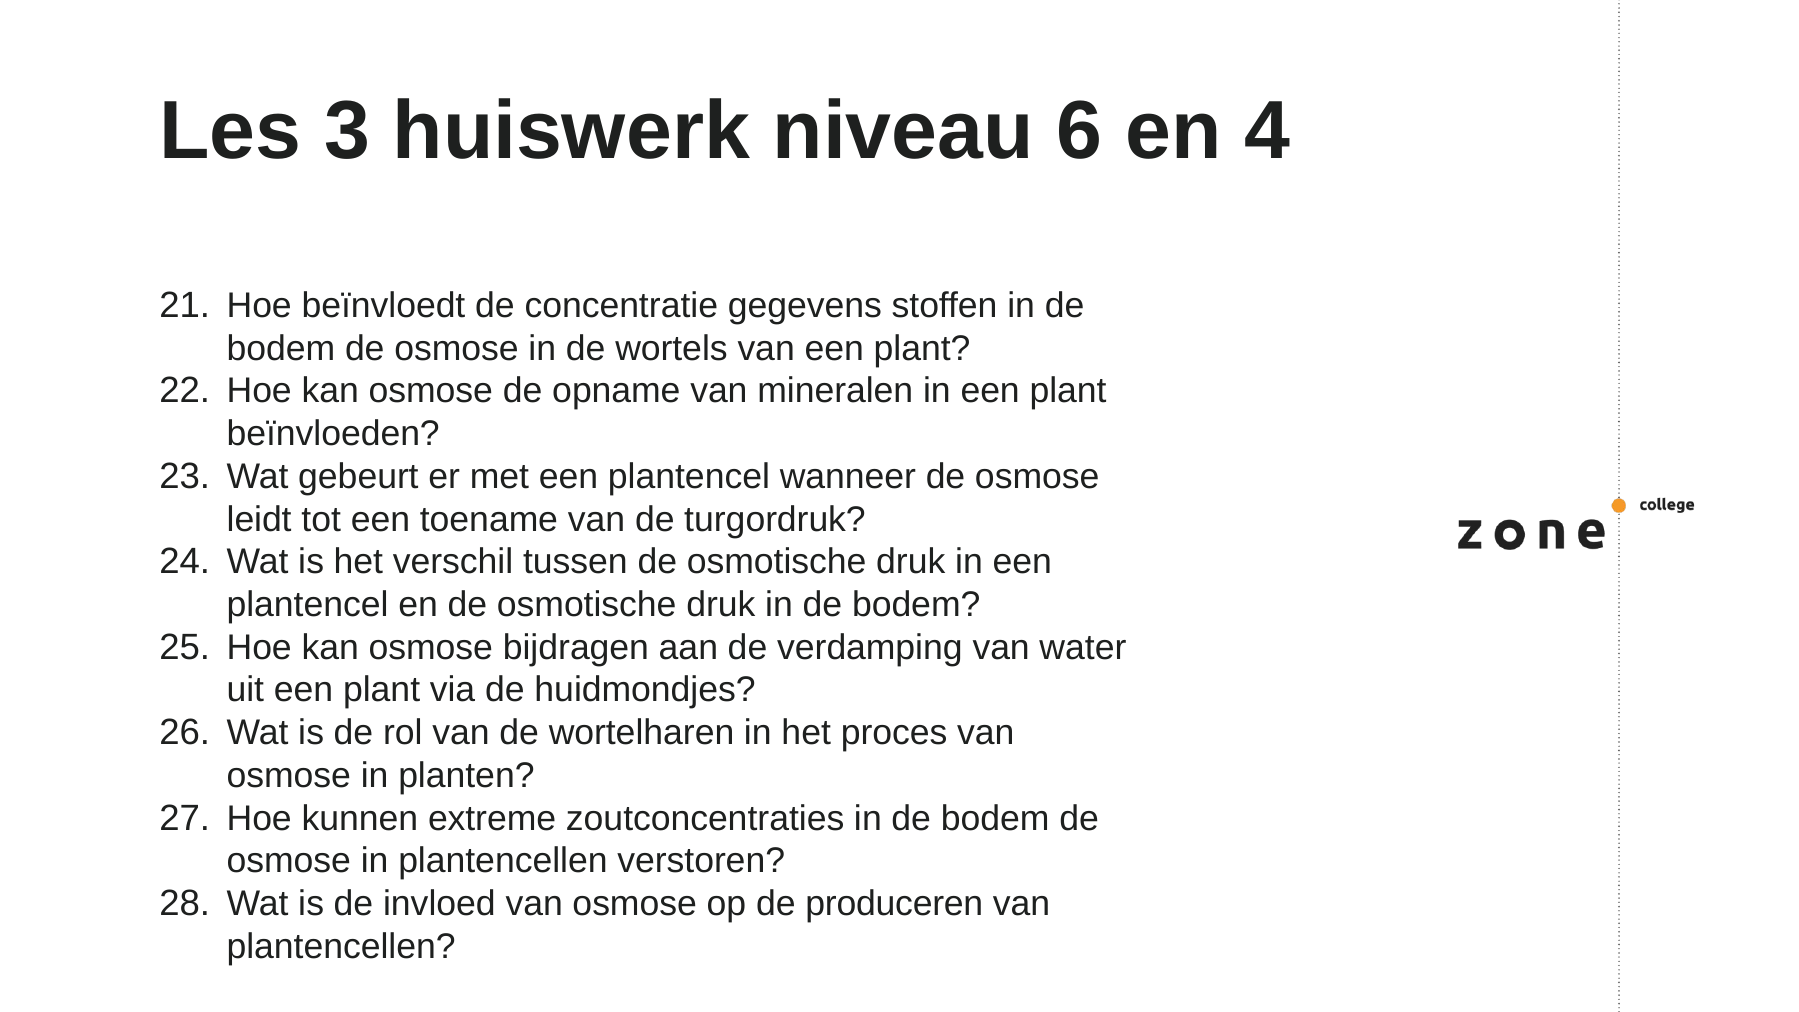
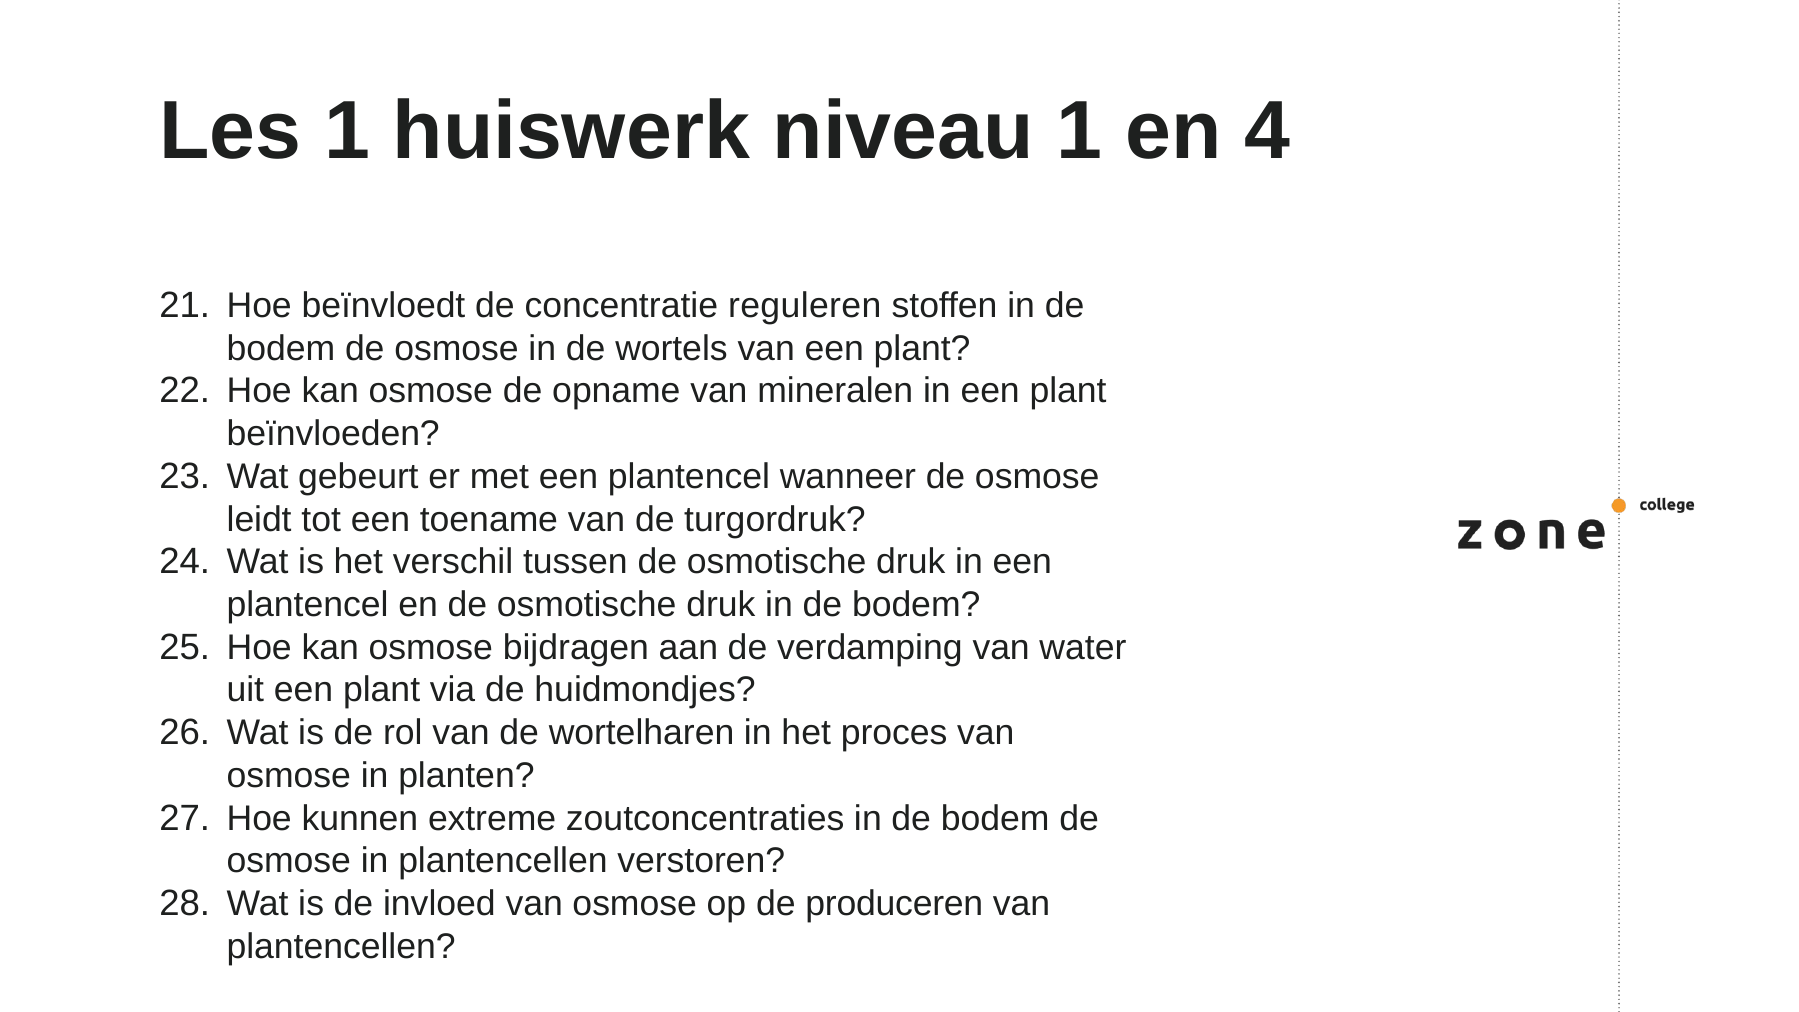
Les 3: 3 -> 1
niveau 6: 6 -> 1
gegevens: gegevens -> reguleren
